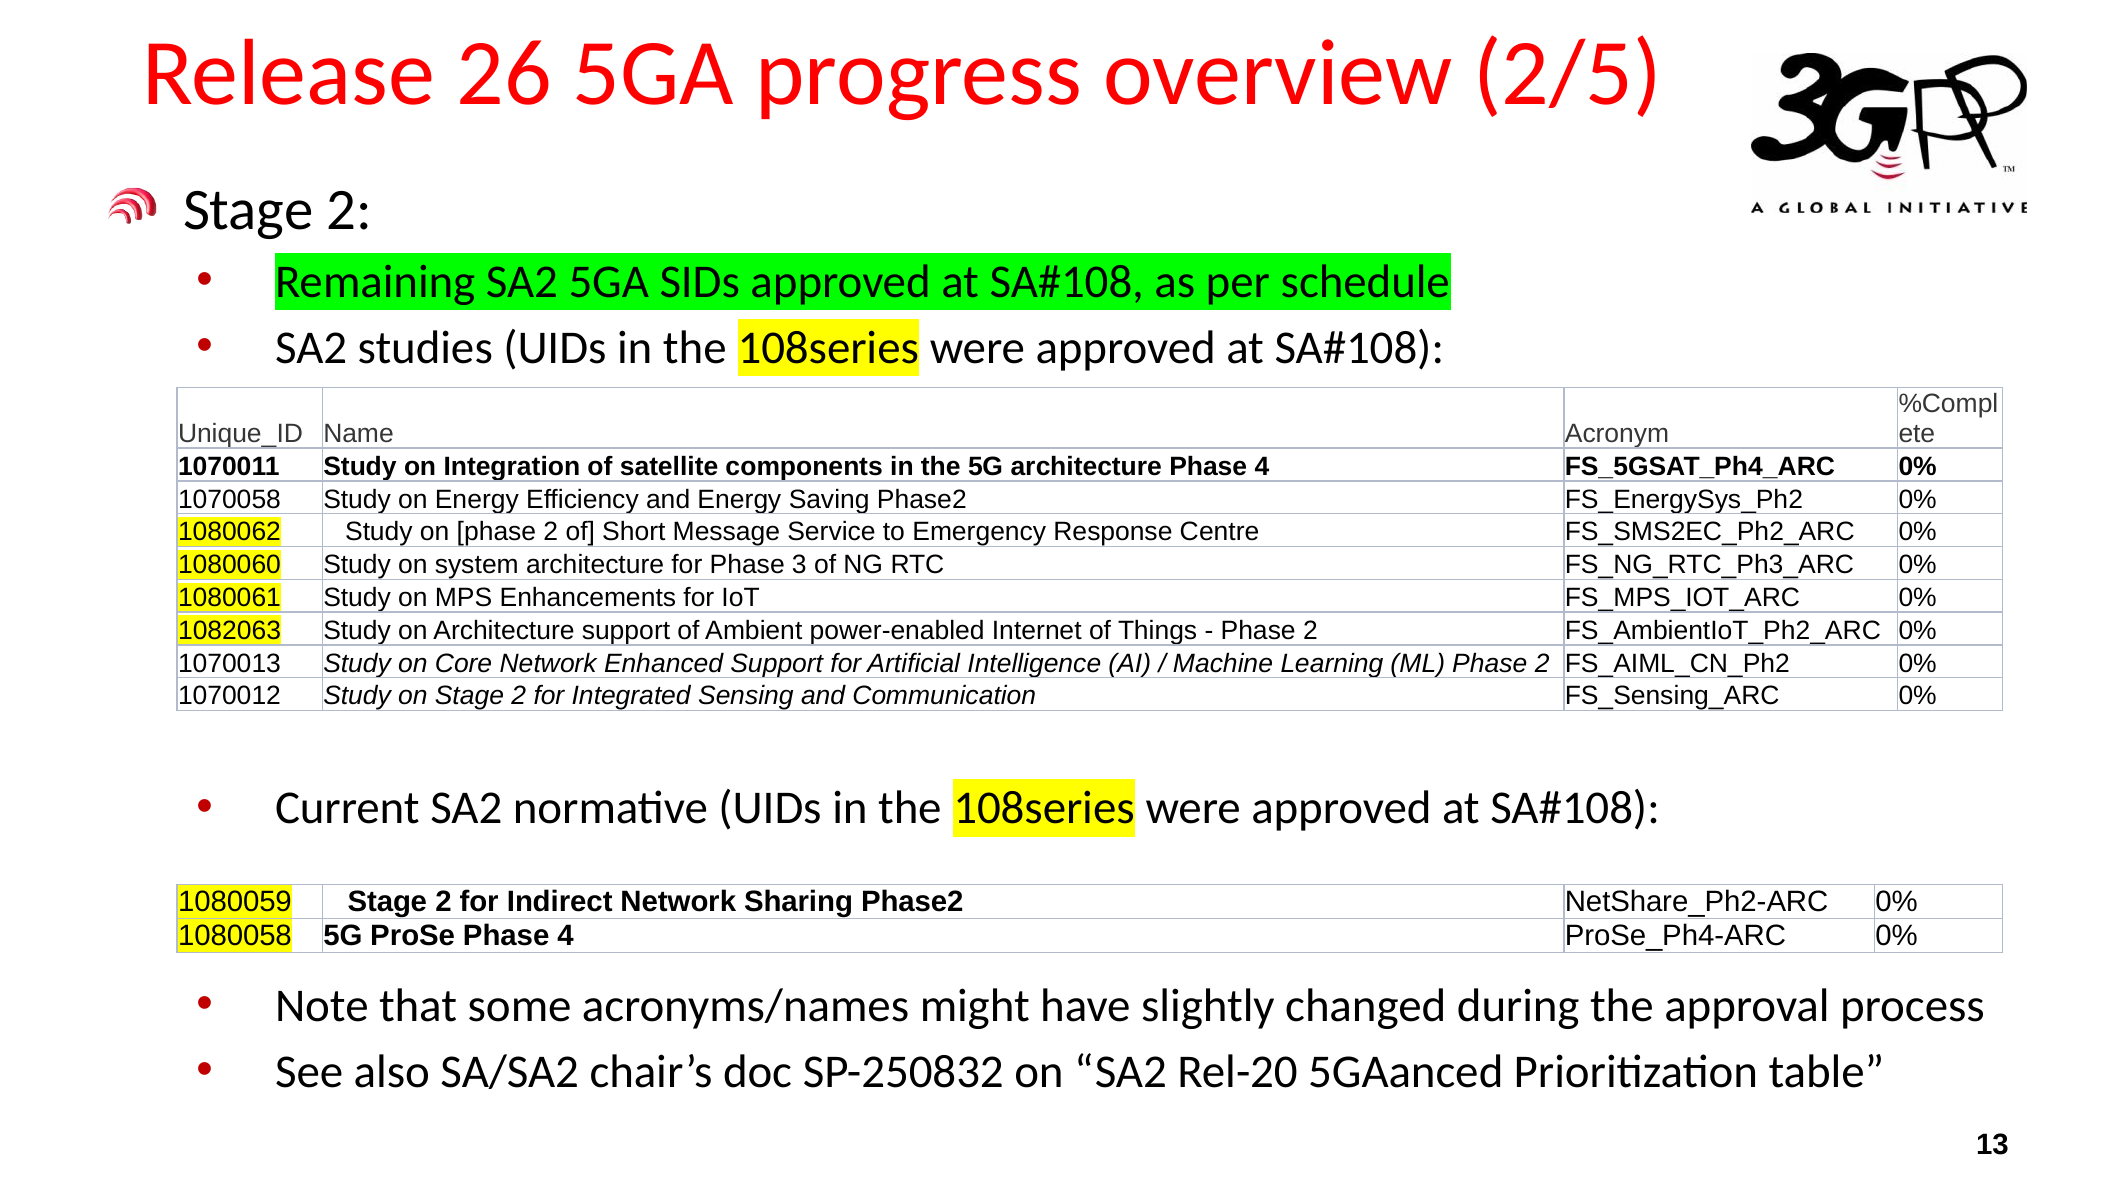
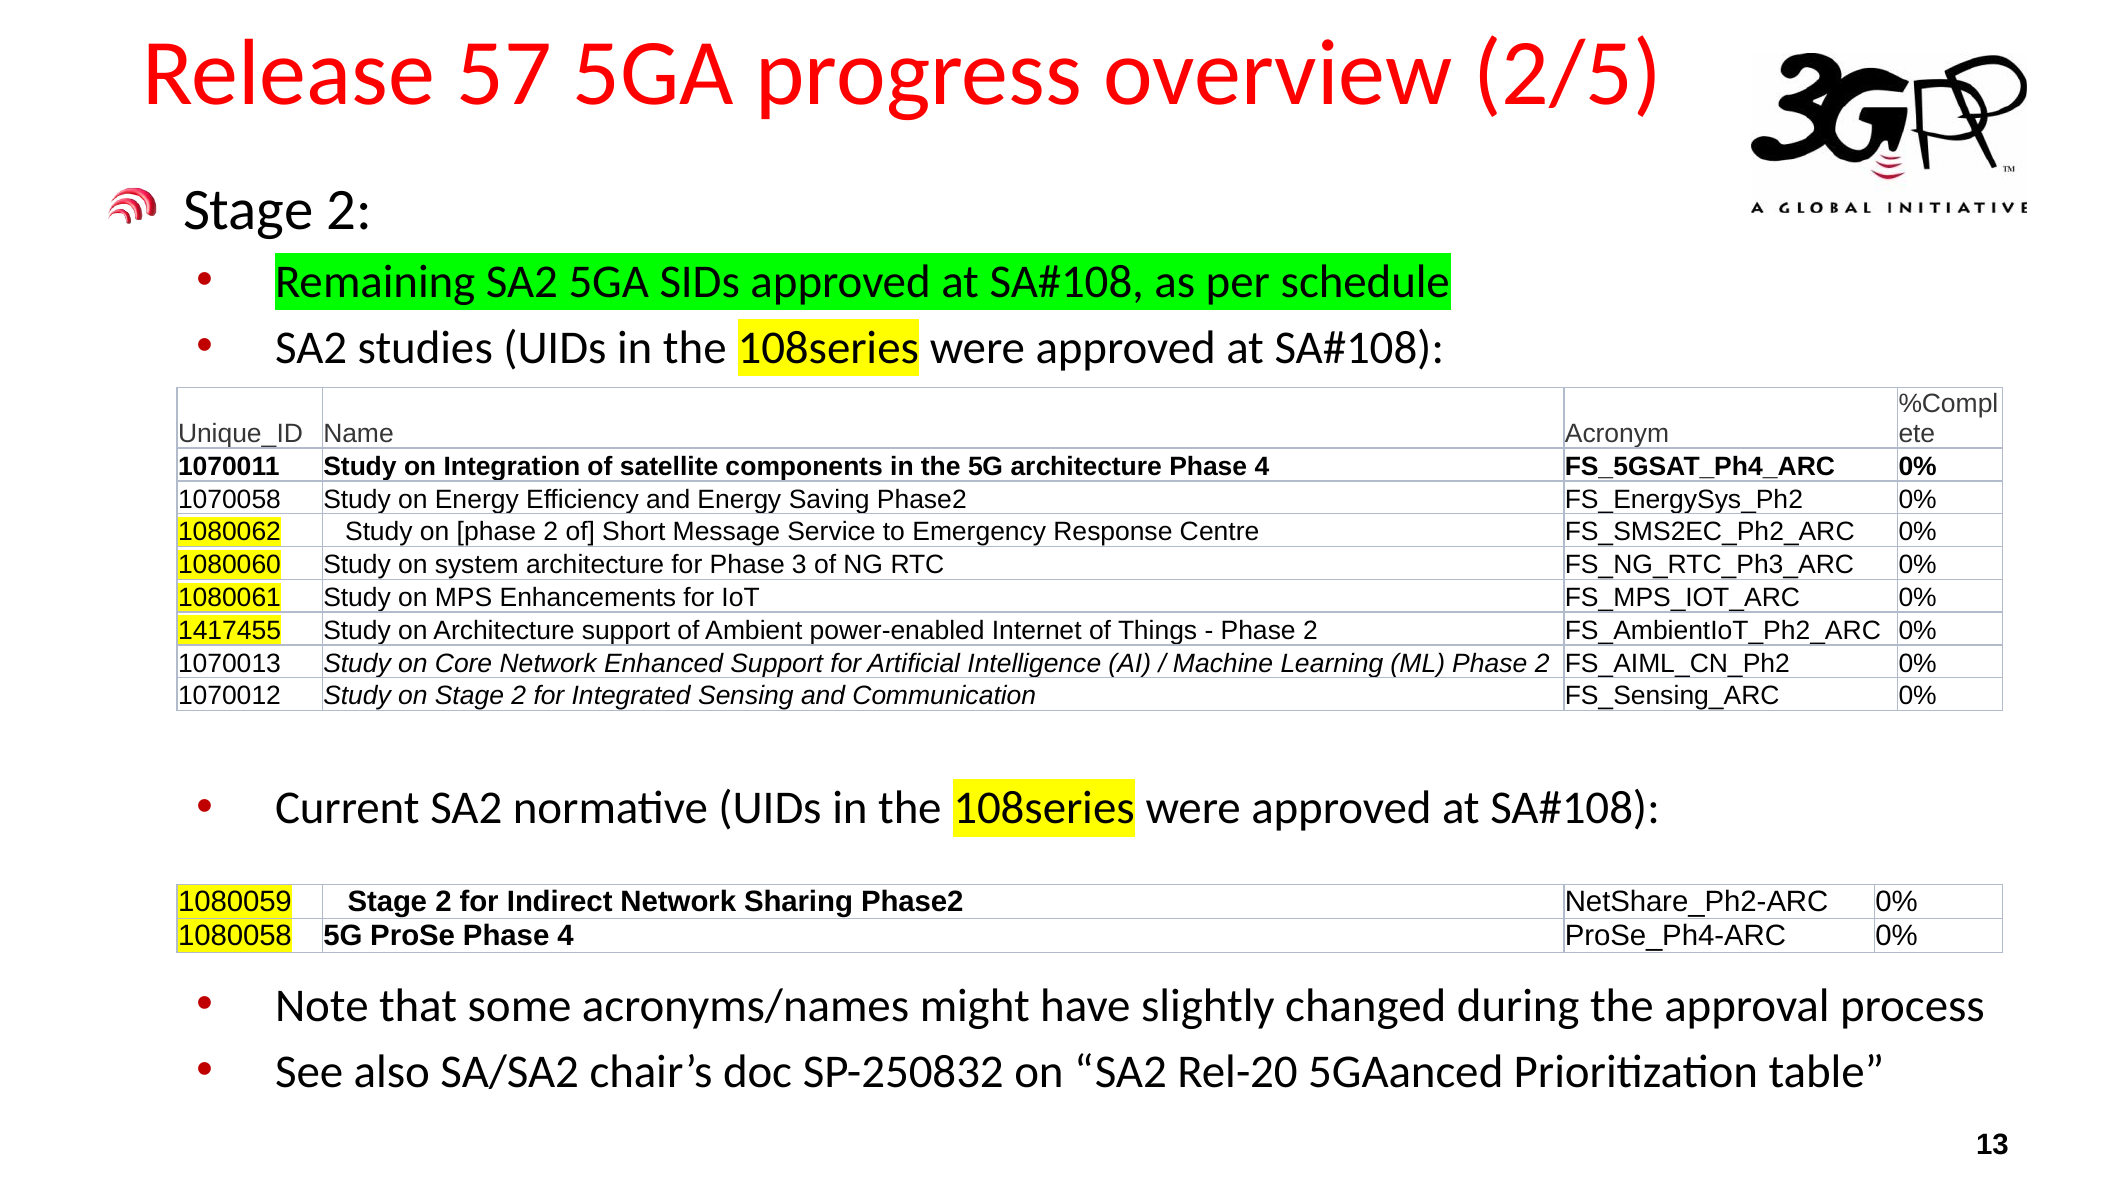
26: 26 -> 57
1082063: 1082063 -> 1417455
